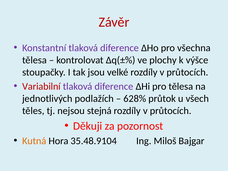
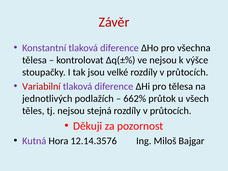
ve plochy: plochy -> nejsou
628%: 628% -> 662%
Kutná colour: orange -> purple
35.48.9104: 35.48.9104 -> 12.14.3576
